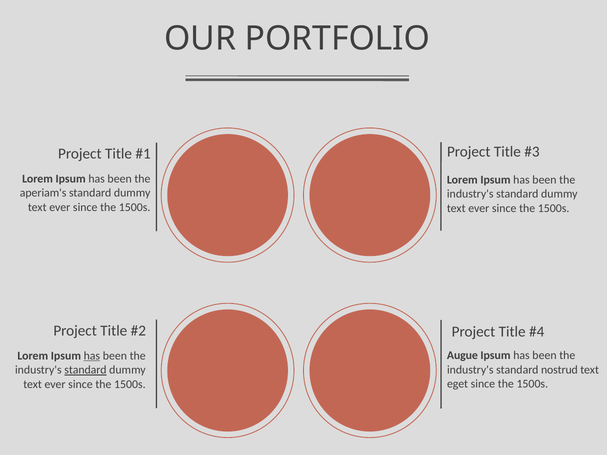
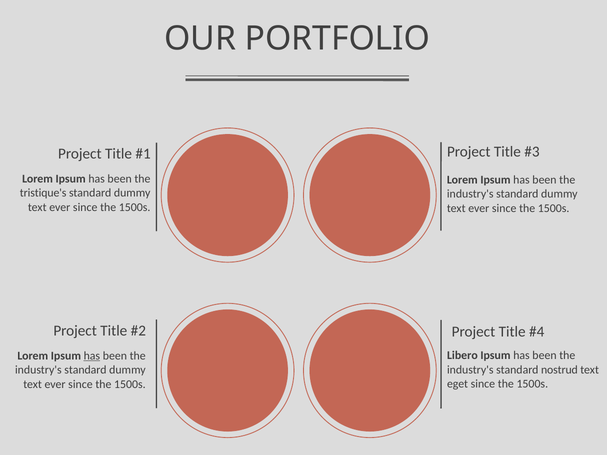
aperiam's: aperiam's -> tristique's
Augue: Augue -> Libero
standard at (85, 370) underline: present -> none
